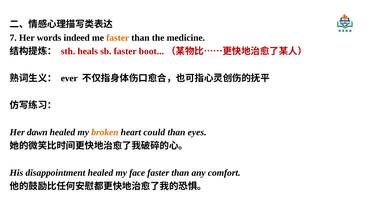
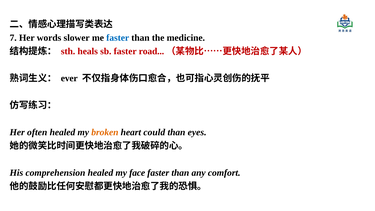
indeed: indeed -> slower
faster at (118, 38) colour: orange -> blue
boot: boot -> road
dawn: dawn -> often
disappointment: disappointment -> comprehension
